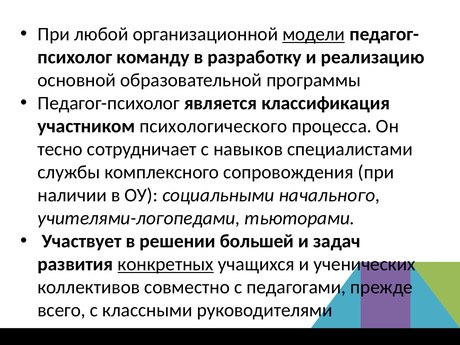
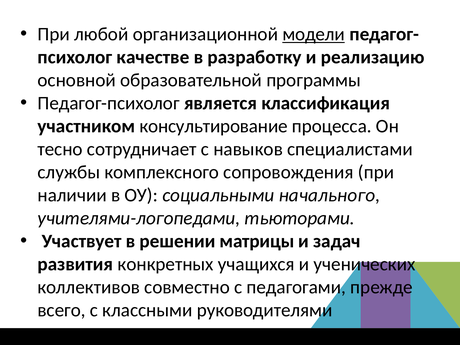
команду: команду -> качестве
психологического: психологического -> консультирование
большей: большей -> матрицы
конкретных underline: present -> none
